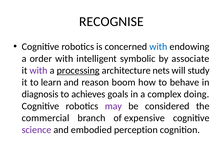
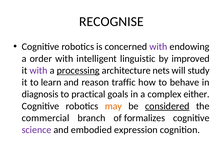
with at (158, 47) colour: blue -> purple
symbolic: symbolic -> linguistic
associate: associate -> improved
boom: boom -> traffic
achieves: achieves -> practical
doing: doing -> either
may colour: purple -> orange
considered underline: none -> present
expensive: expensive -> formalizes
perception: perception -> expression
